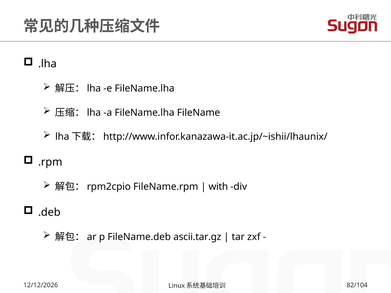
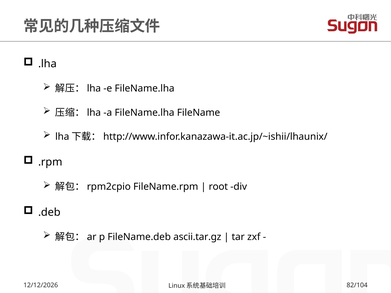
with: with -> root
